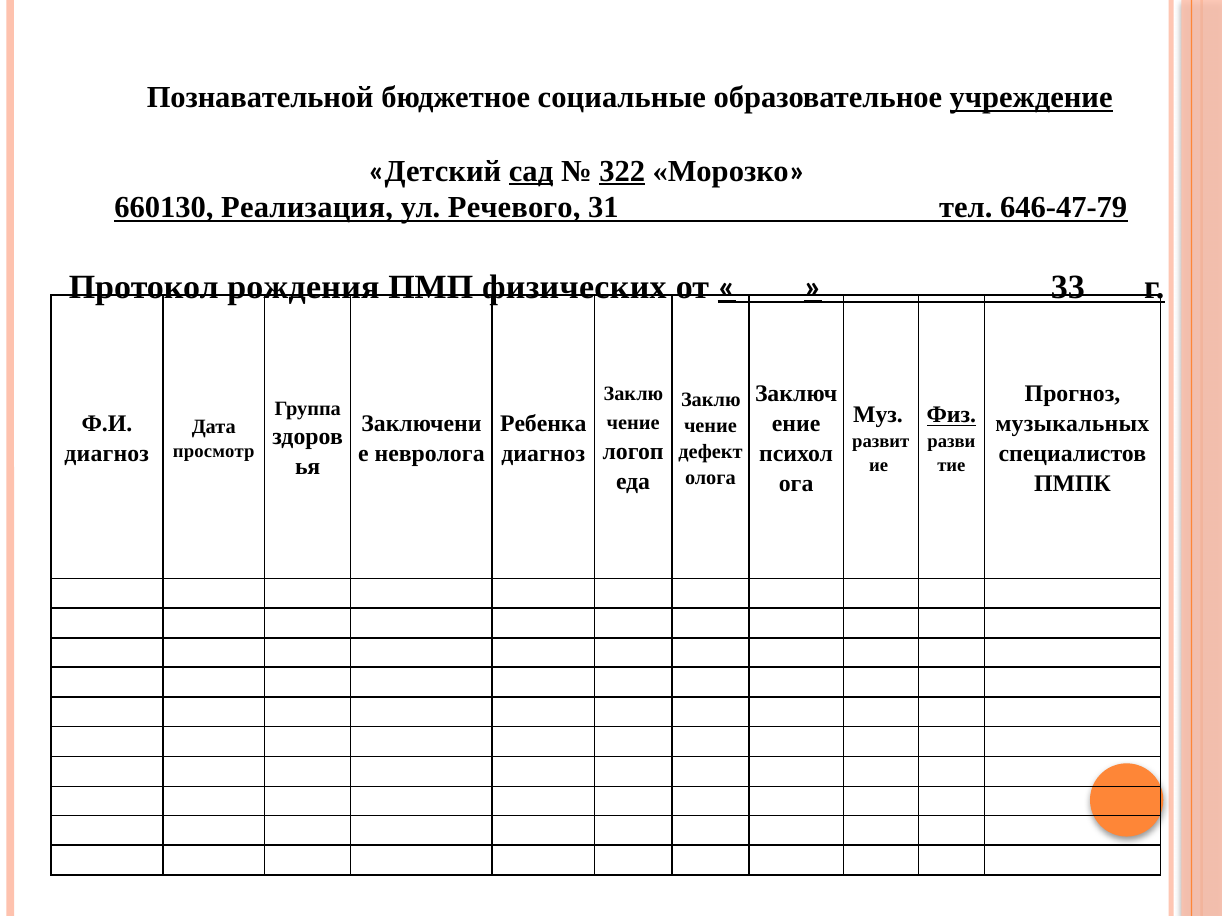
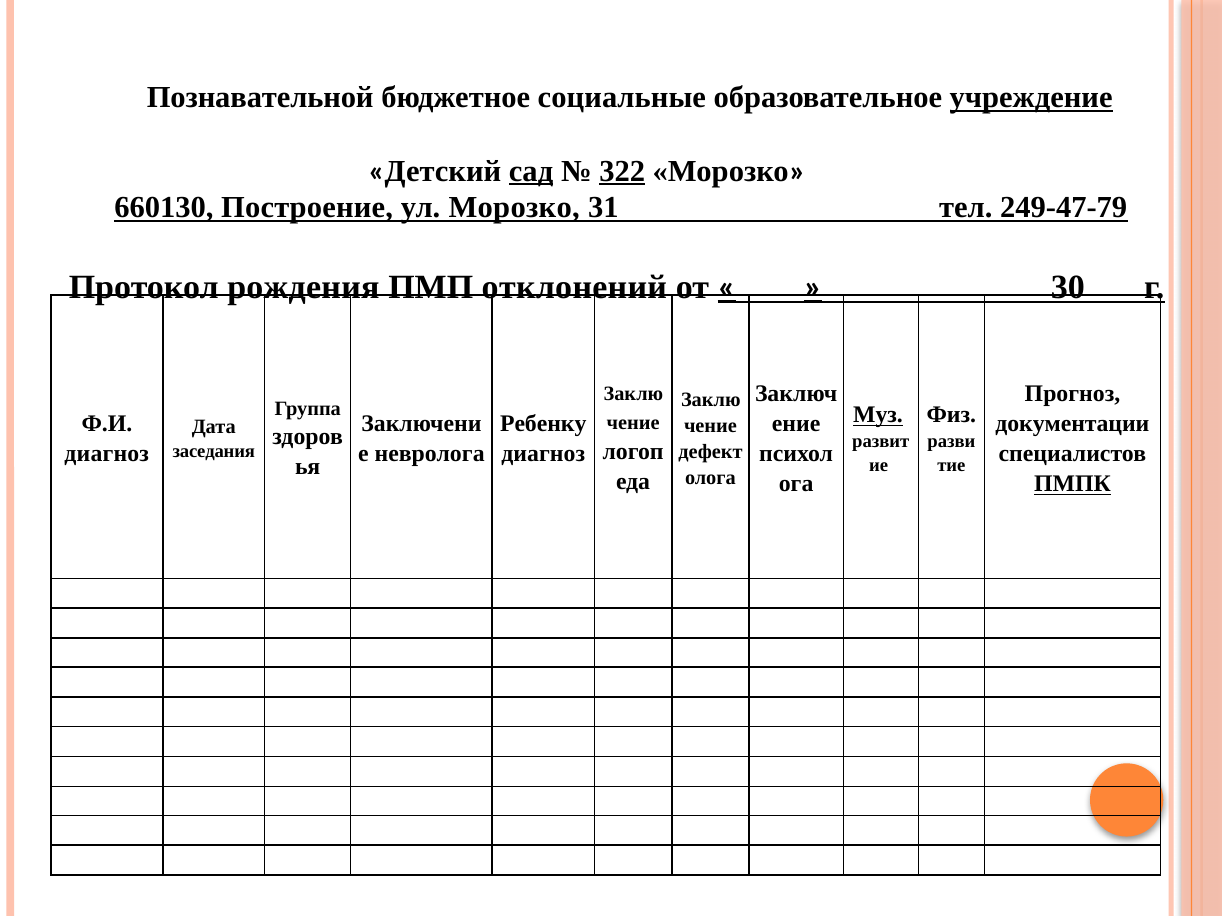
Реализация: Реализация -> Построение
ул Речевого: Речевого -> Морозко
646-47-79: 646-47-79 -> 249-47-79
физических: физических -> отклонений
33: 33 -> 30
Муз underline: none -> present
Физ underline: present -> none
Ребенка: Ребенка -> Ребенку
музыкальных: музыкальных -> документации
просмотр: просмотр -> заседания
ПМПК underline: none -> present
